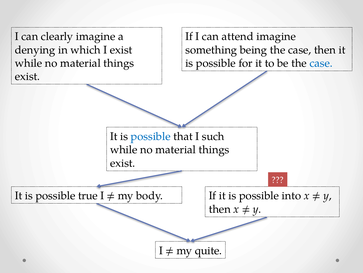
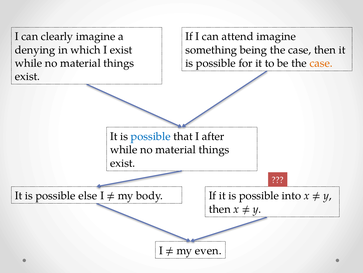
case at (321, 63) colour: blue -> orange
such: such -> after
true: true -> else
quite: quite -> even
